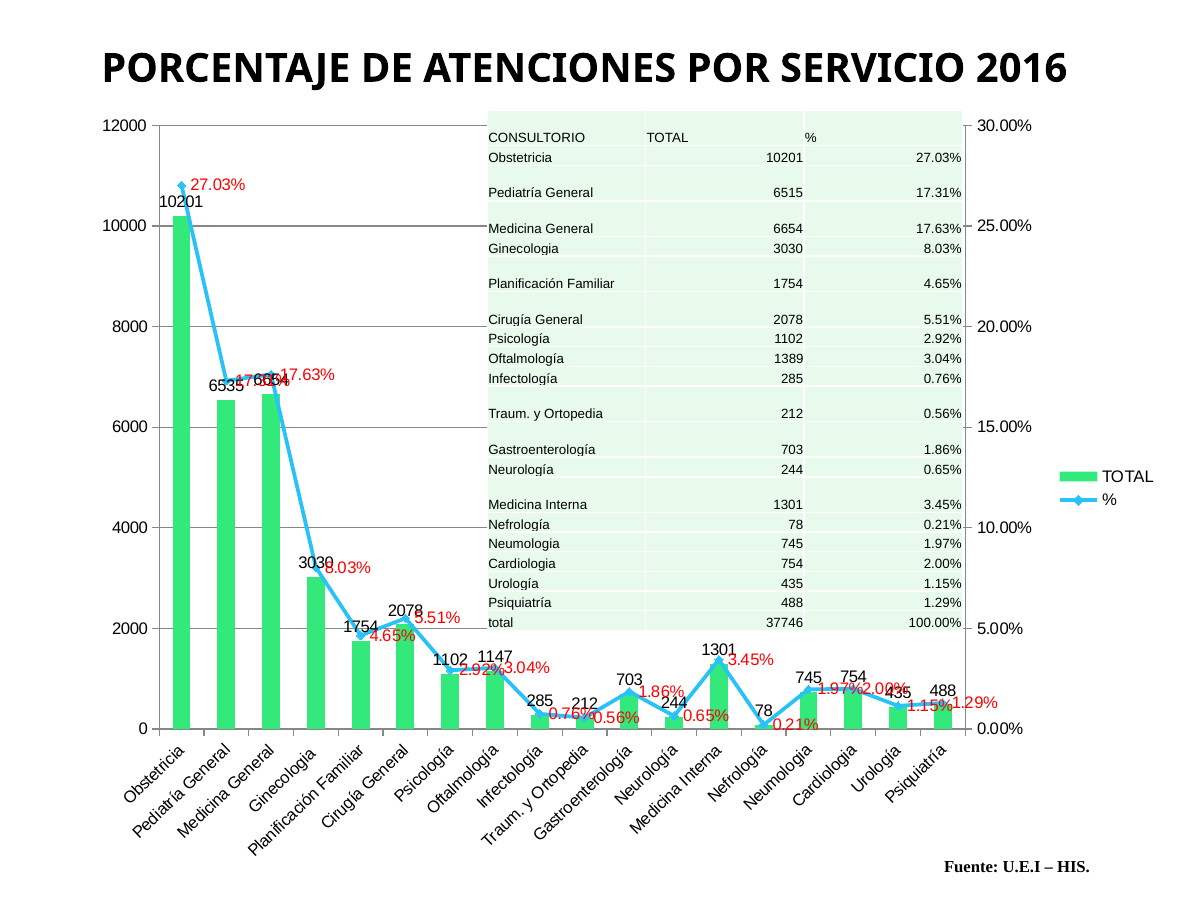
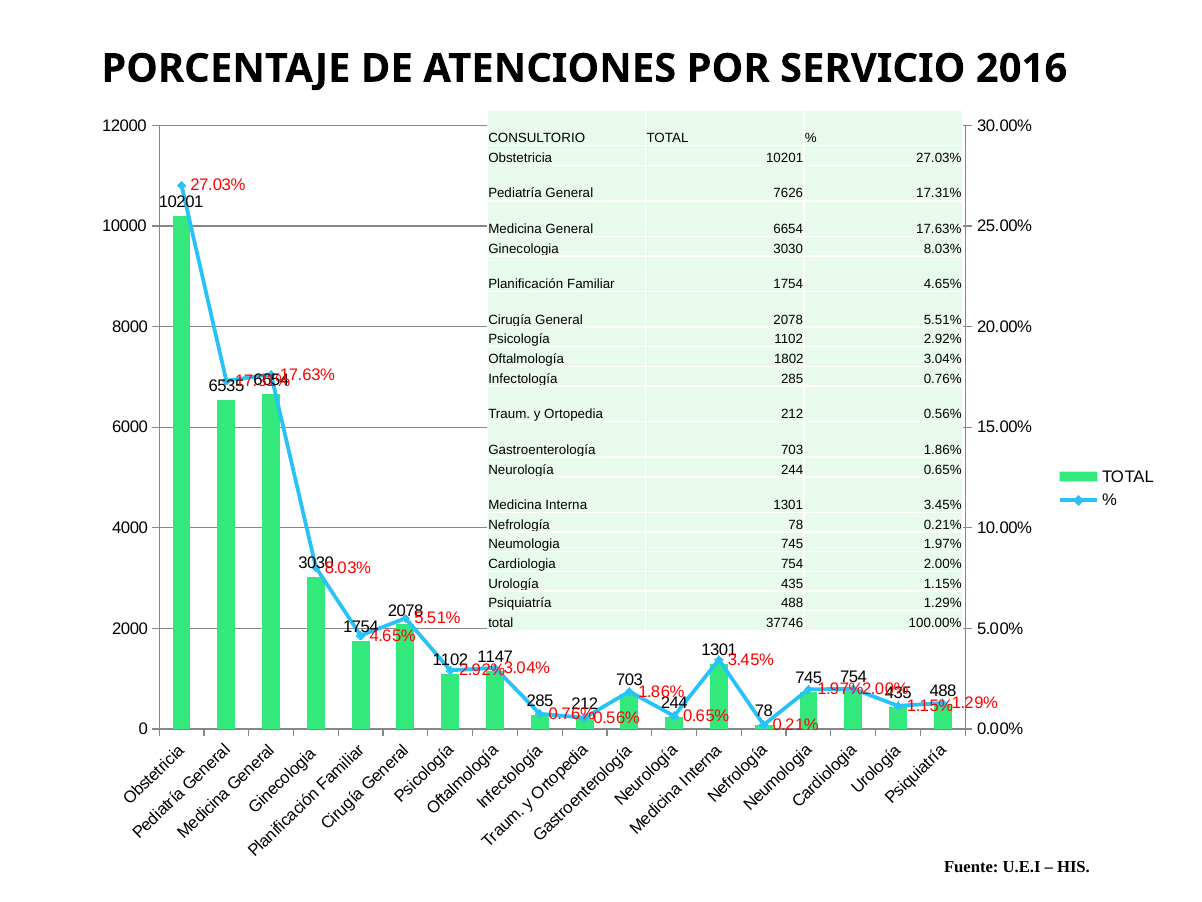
6515: 6515 -> 7626
1389: 1389 -> 1802
